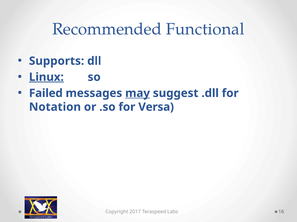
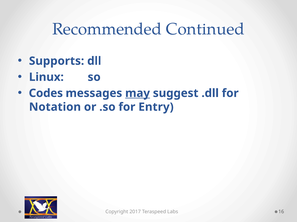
Functional: Functional -> Continued
Linux underline: present -> none
Failed: Failed -> Codes
Versa: Versa -> Entry
